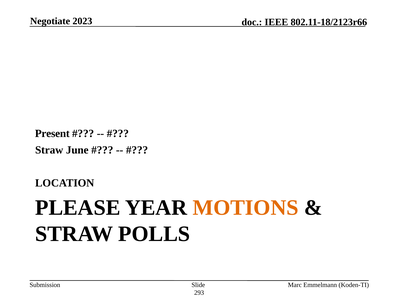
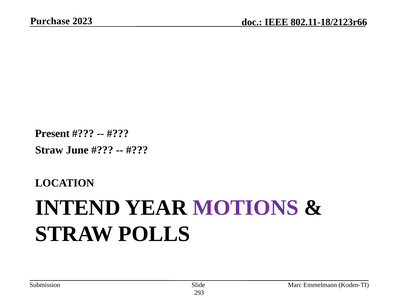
Negotiate: Negotiate -> Purchase
PLEASE: PLEASE -> INTEND
MOTIONS colour: orange -> purple
